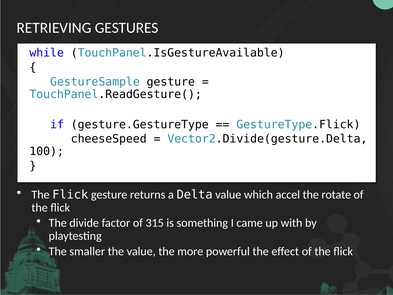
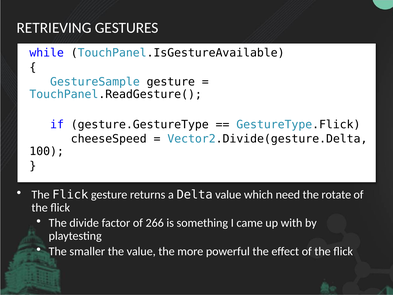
accel: accel -> need
315: 315 -> 266
